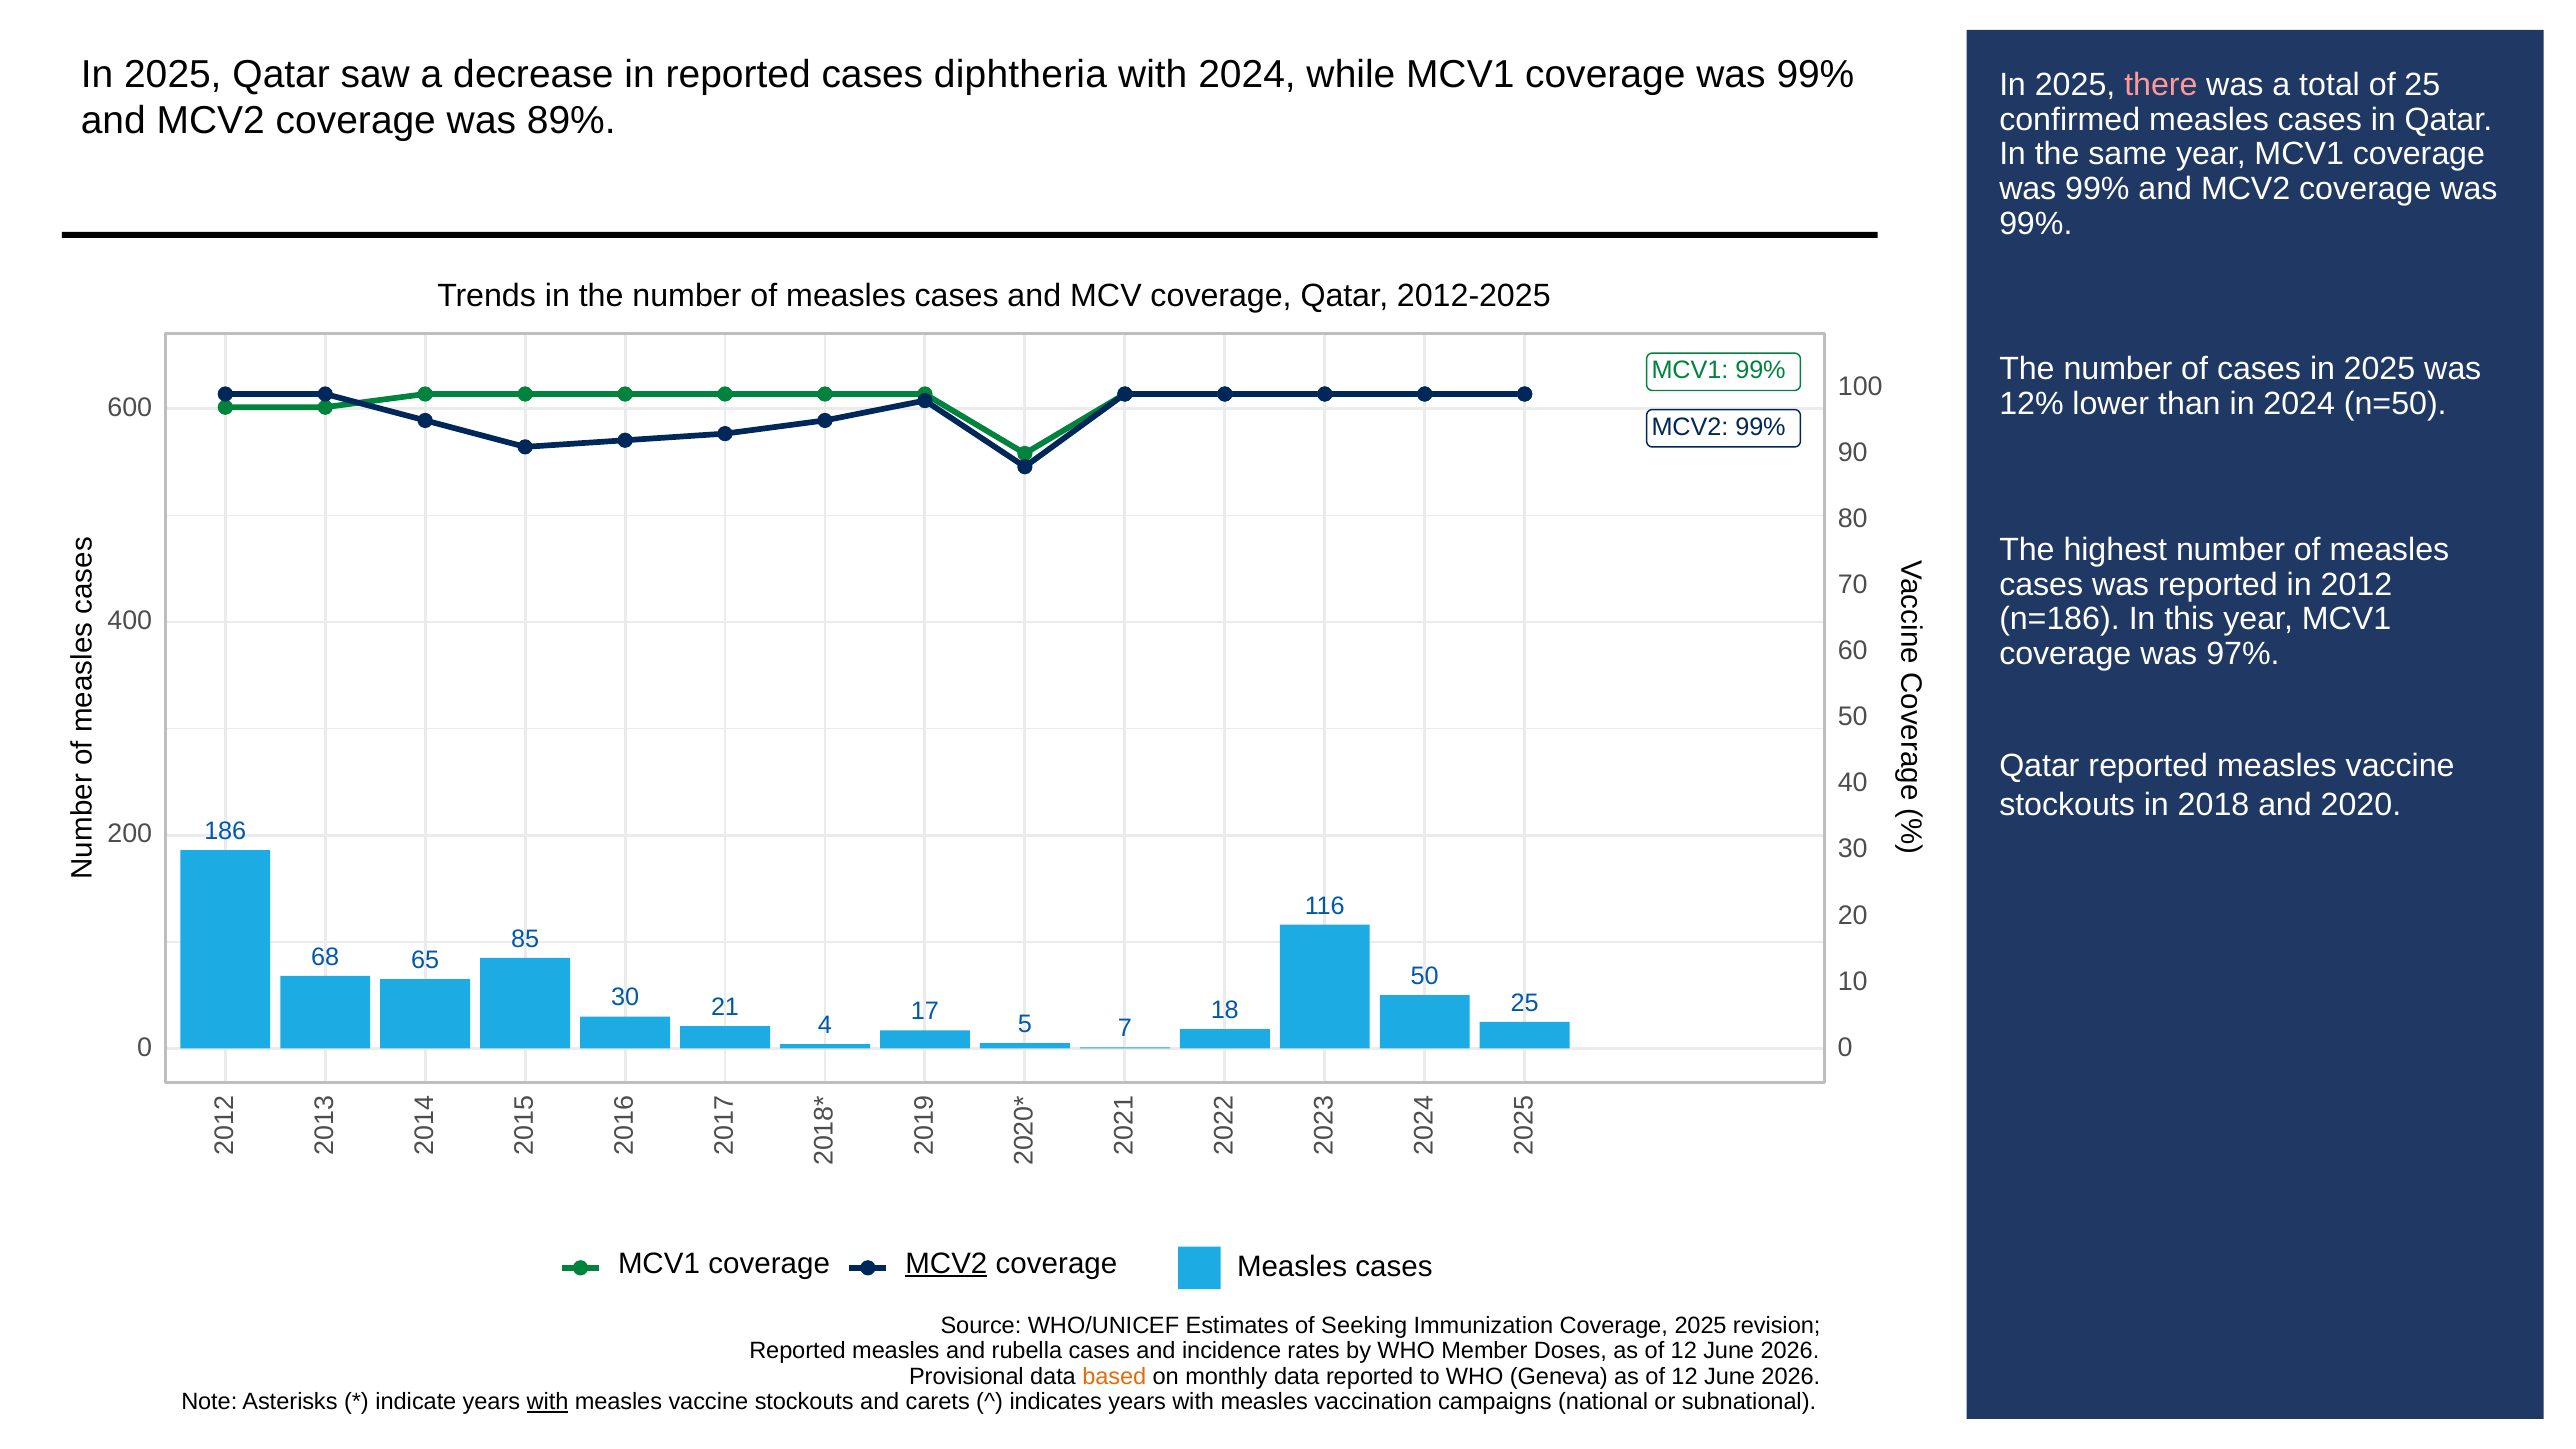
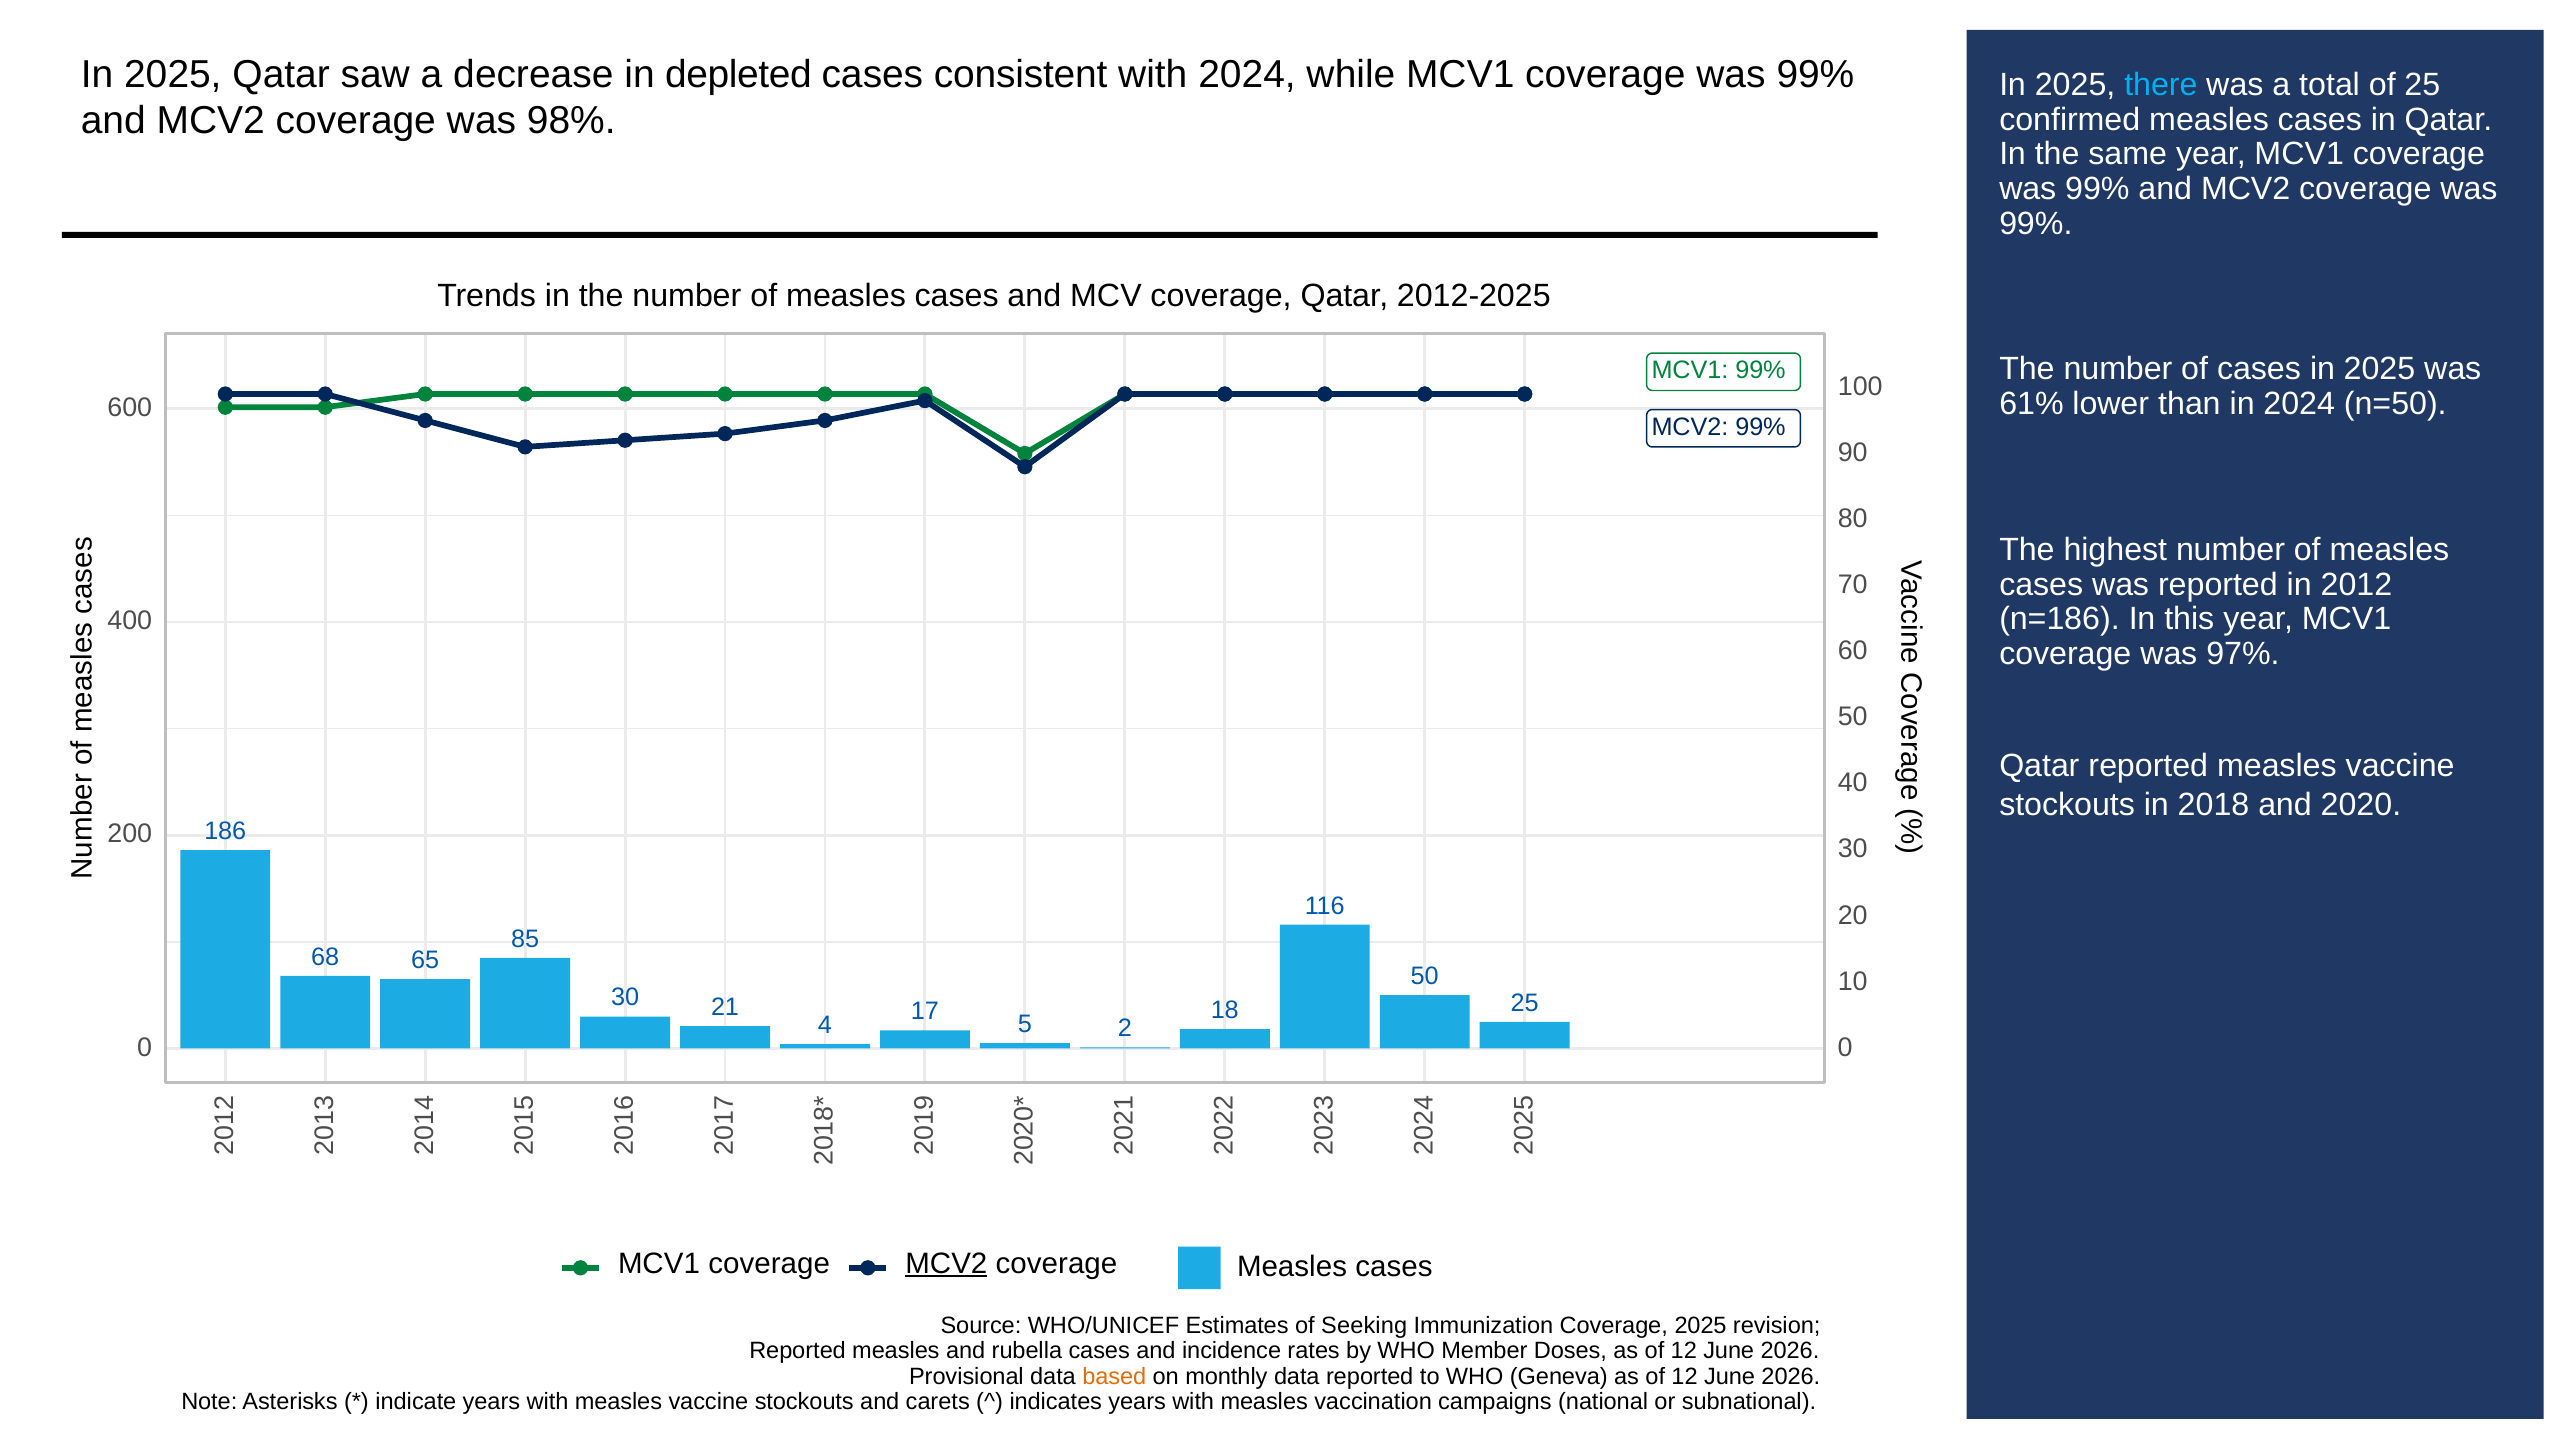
in reported: reported -> depleted
diphtheria: diphtheria -> consistent
there colour: pink -> light blue
89%: 89% -> 98%
12%: 12% -> 61%
7 at (1125, 1028): 7 -> 2
with at (548, 1402) underline: present -> none
